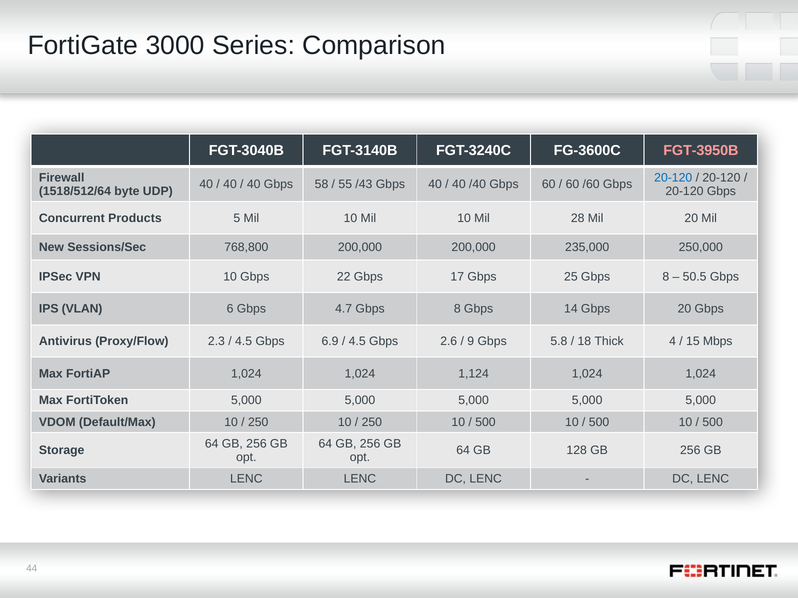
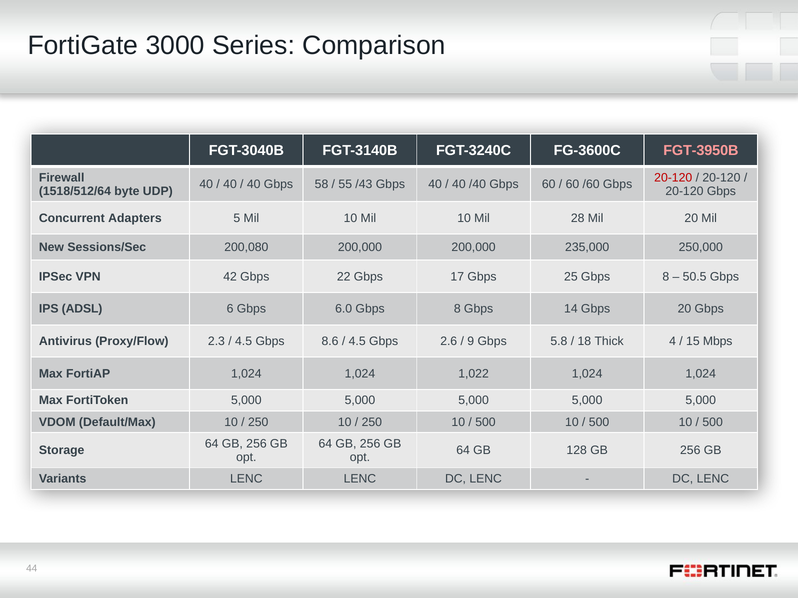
20-120 at (673, 178) colour: blue -> red
Products: Products -> Adapters
768,800: 768,800 -> 200,080
VPN 10: 10 -> 42
VLAN: VLAN -> ADSL
4.7: 4.7 -> 6.0
6.9: 6.9 -> 8.6
1,124: 1,124 -> 1,022
